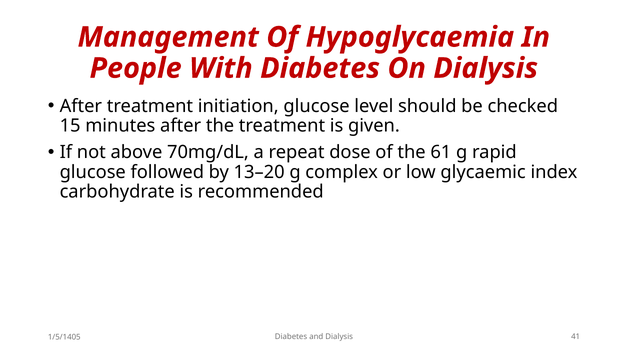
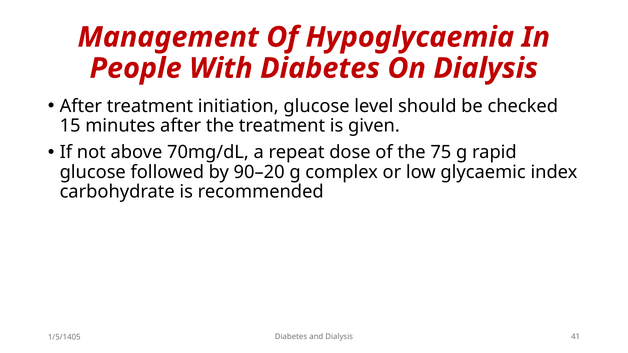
61: 61 -> 75
13–20: 13–20 -> 90–20
